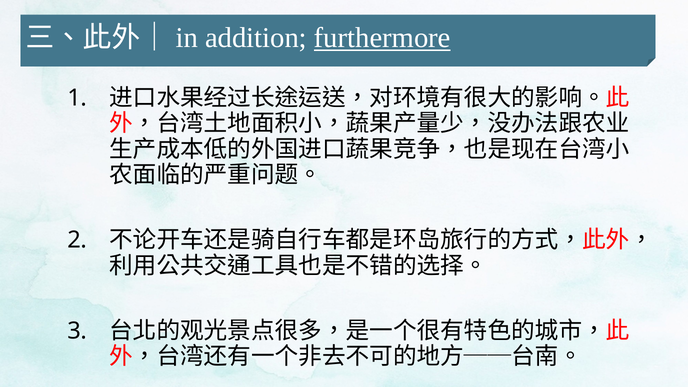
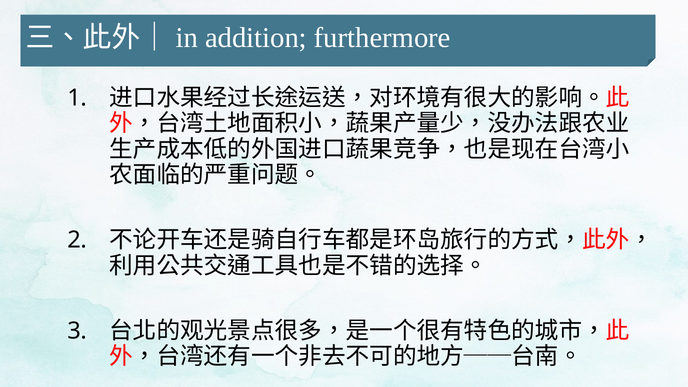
furthermore underline: present -> none
